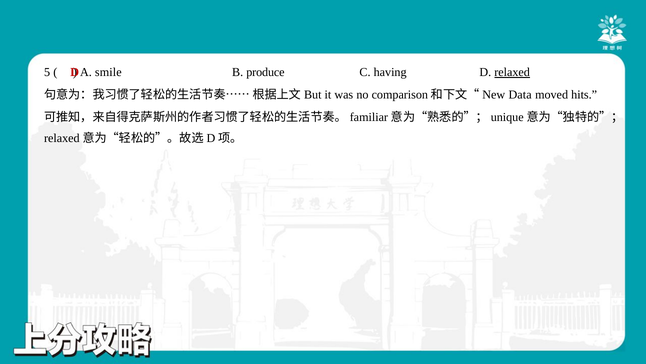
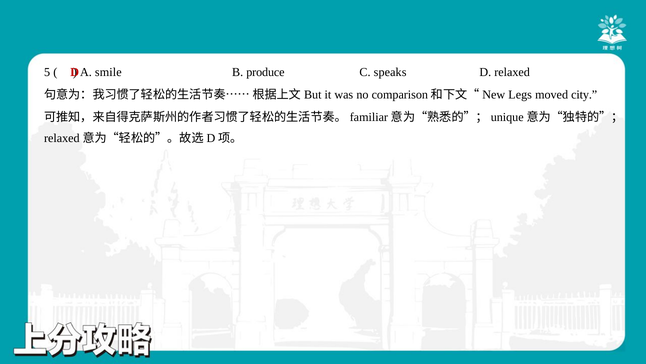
having: having -> speaks
relaxed underline: present -> none
Data: Data -> Legs
hits: hits -> city
